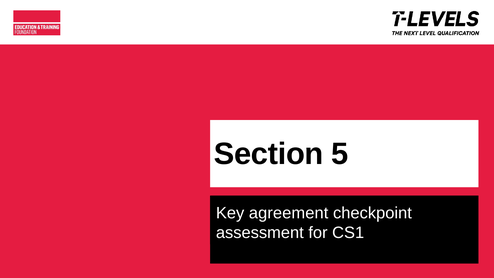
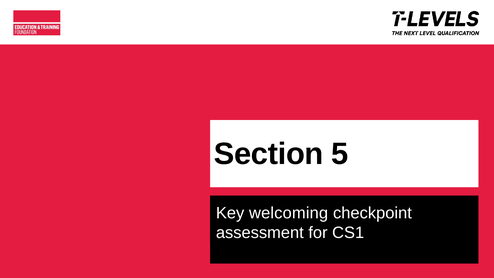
agreement: agreement -> welcoming
